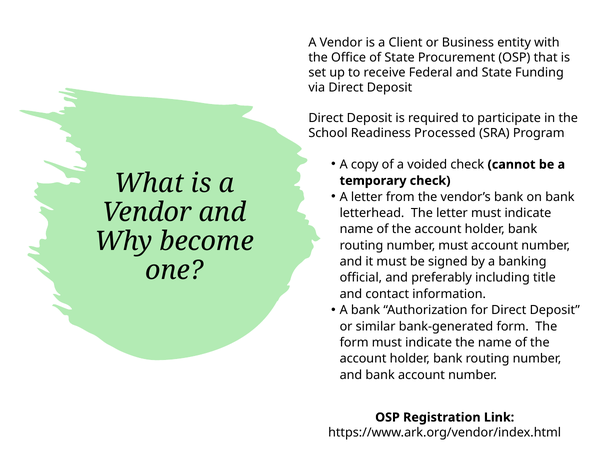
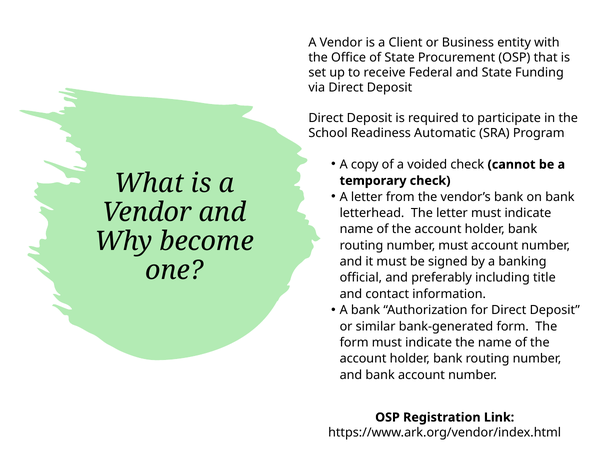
Processed: Processed -> Automatic
